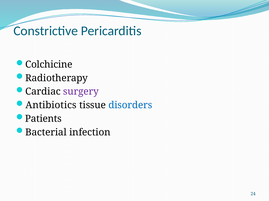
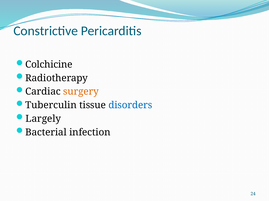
surgery colour: purple -> orange
Antibiotics: Antibiotics -> Tuberculin
Patients: Patients -> Largely
